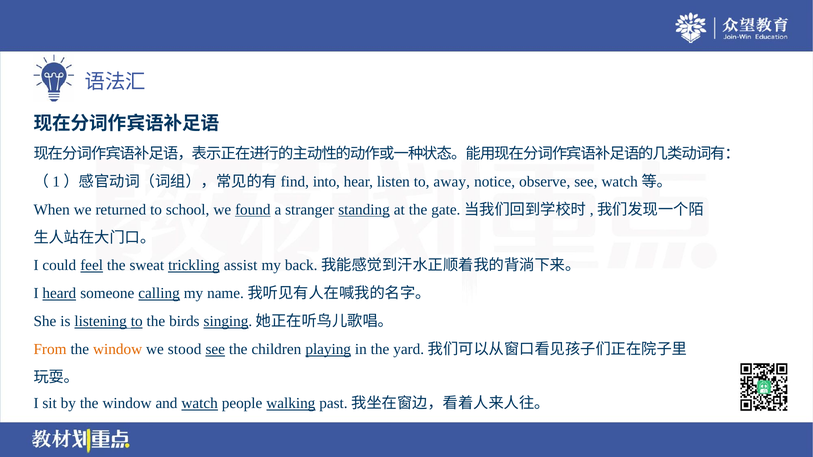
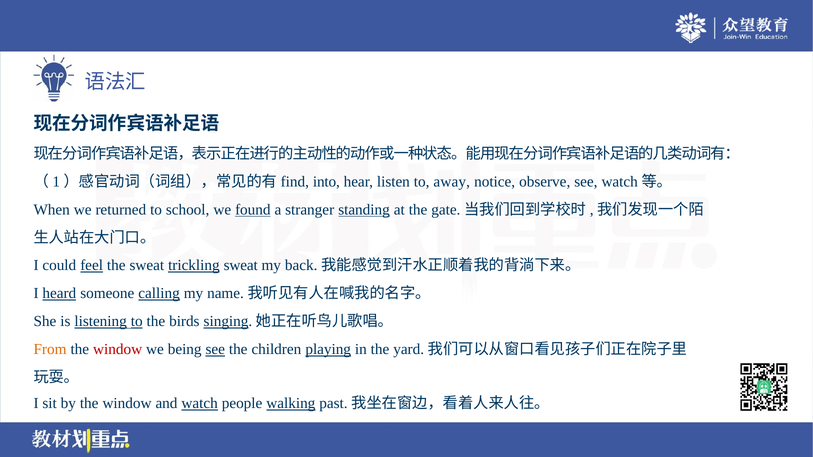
trickling assist: assist -> sweat
window at (118, 349) colour: orange -> red
stood: stood -> being
